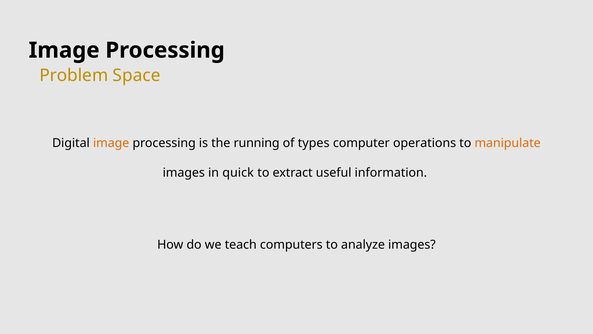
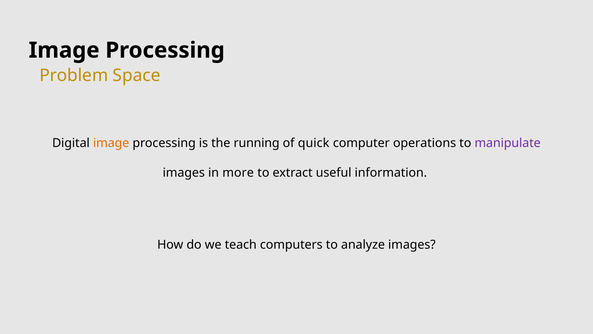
types: types -> quick
manipulate colour: orange -> purple
quick: quick -> more
